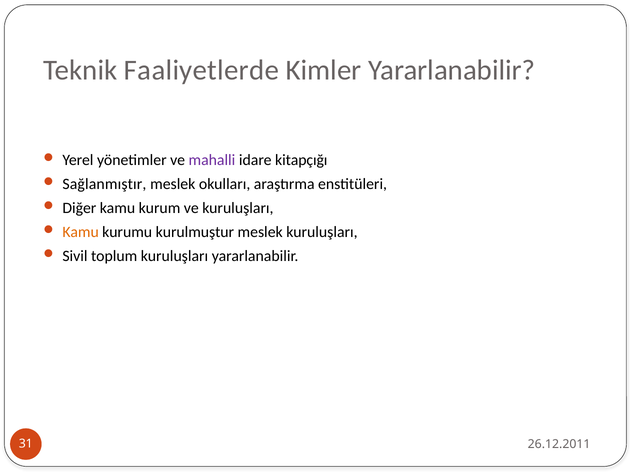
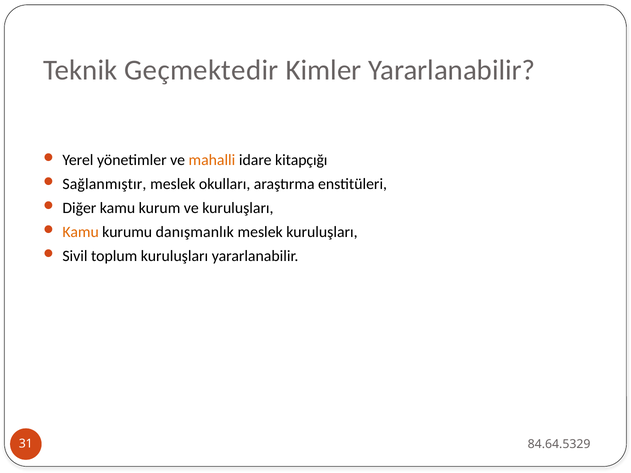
Faaliyetlerde: Faaliyetlerde -> Geçmektedir
mahalli colour: purple -> orange
kurulmuştur: kurulmuştur -> danışmanlık
26.12.2011: 26.12.2011 -> 84.64.5329
